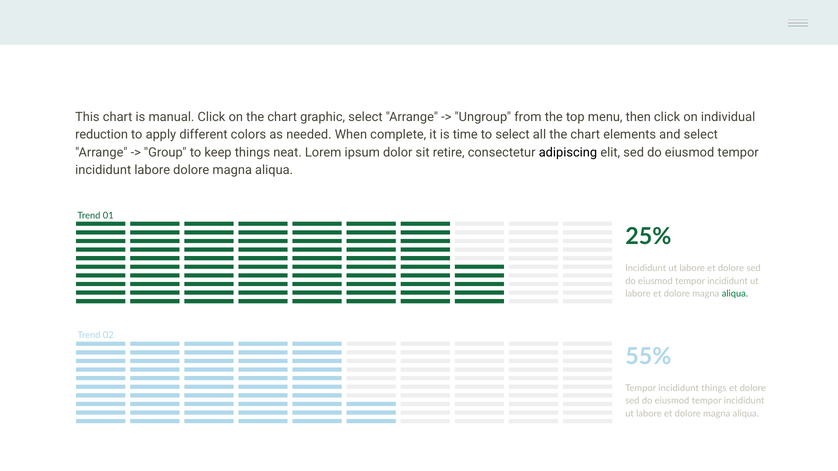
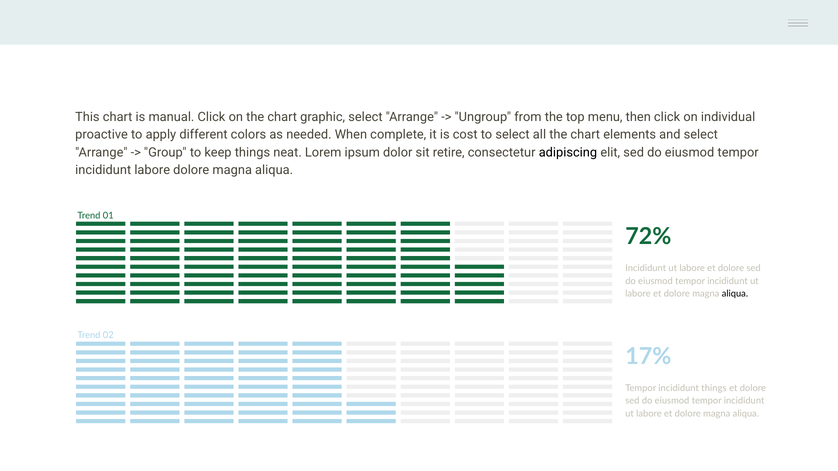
reduction: reduction -> proactive
time: time -> cost
25%: 25% -> 72%
aliqua at (735, 294) colour: green -> black
55%: 55% -> 17%
